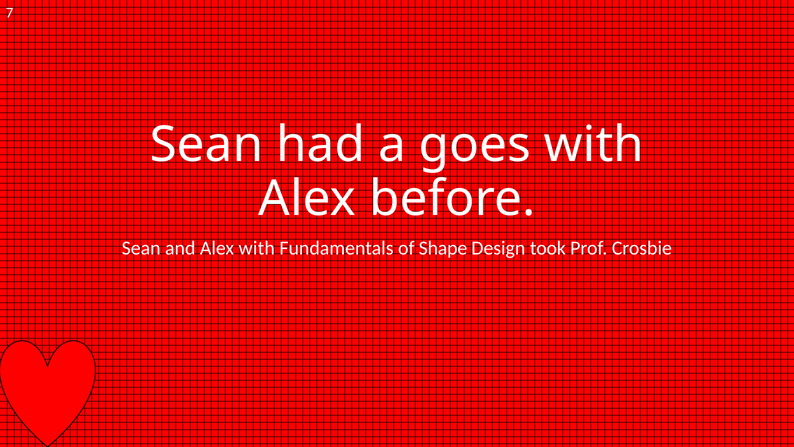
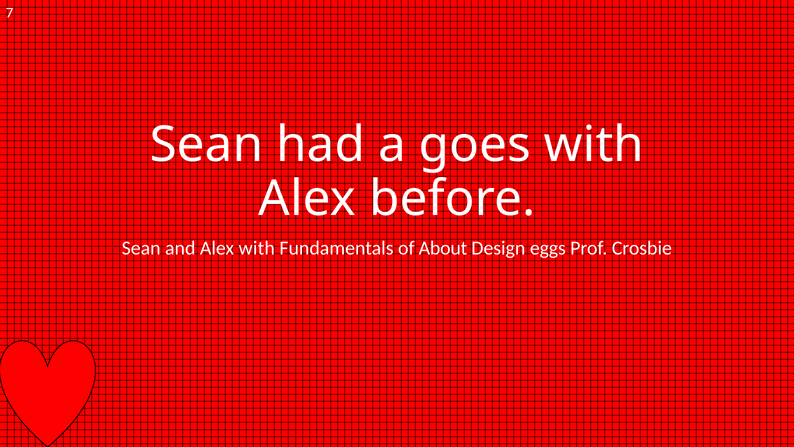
Shape: Shape -> About
took: took -> eggs
